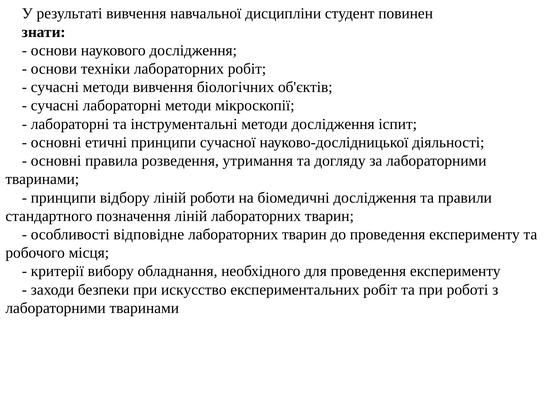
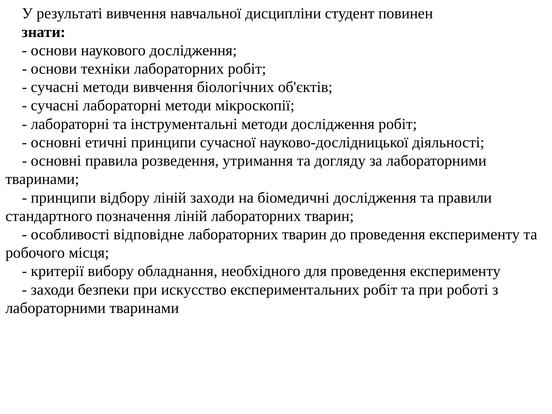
дослідження іспит: іспит -> робіт
ліній роботи: роботи -> заходи
